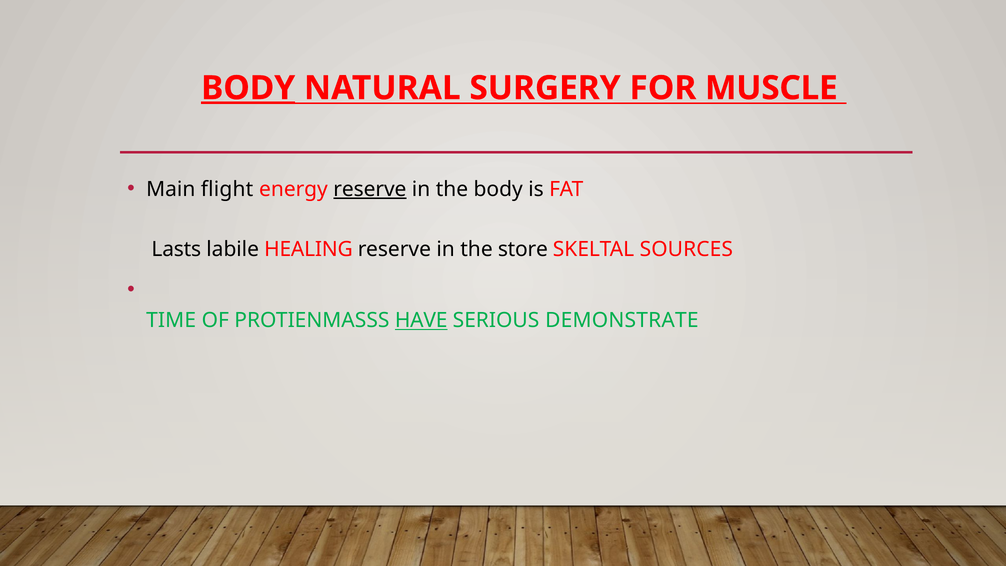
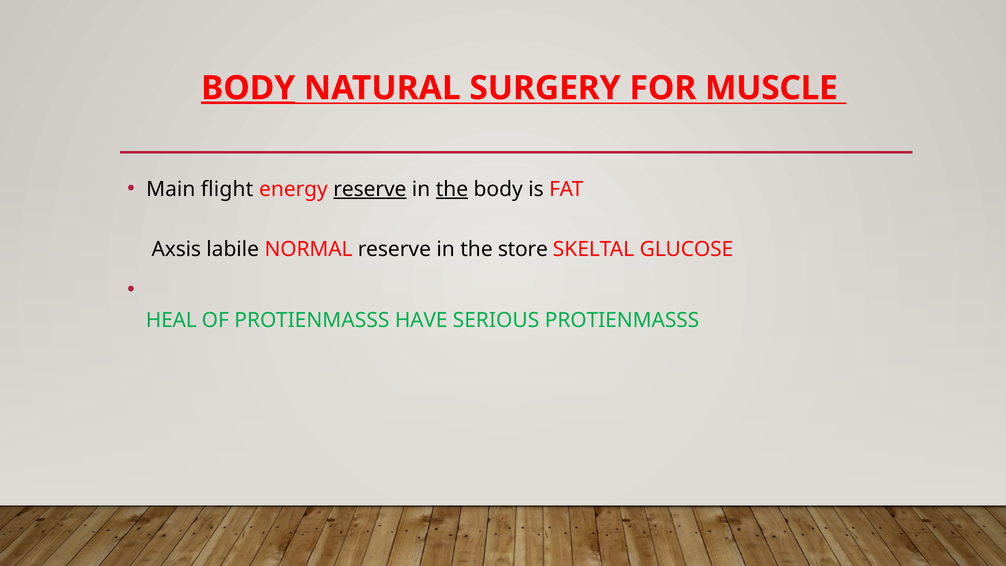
the at (452, 189) underline: none -> present
Lasts: Lasts -> Axsis
HEALING: HEALING -> NORMAL
SOURCES: SOURCES -> GLUCOSE
TIME: TIME -> HEAL
HAVE underline: present -> none
SERIOUS DEMONSTRATE: DEMONSTRATE -> PROTIENMASSS
